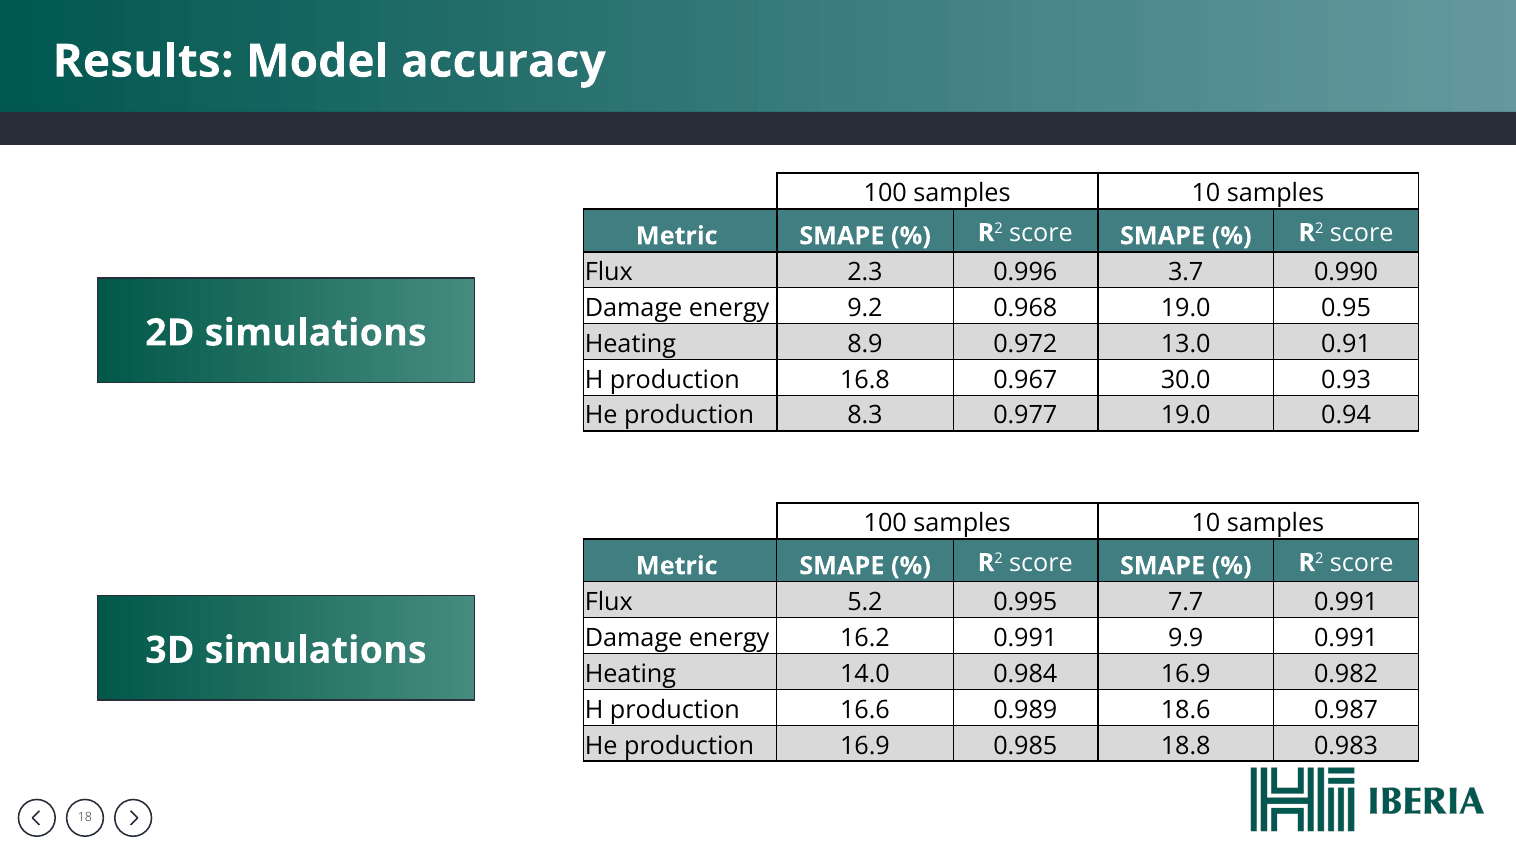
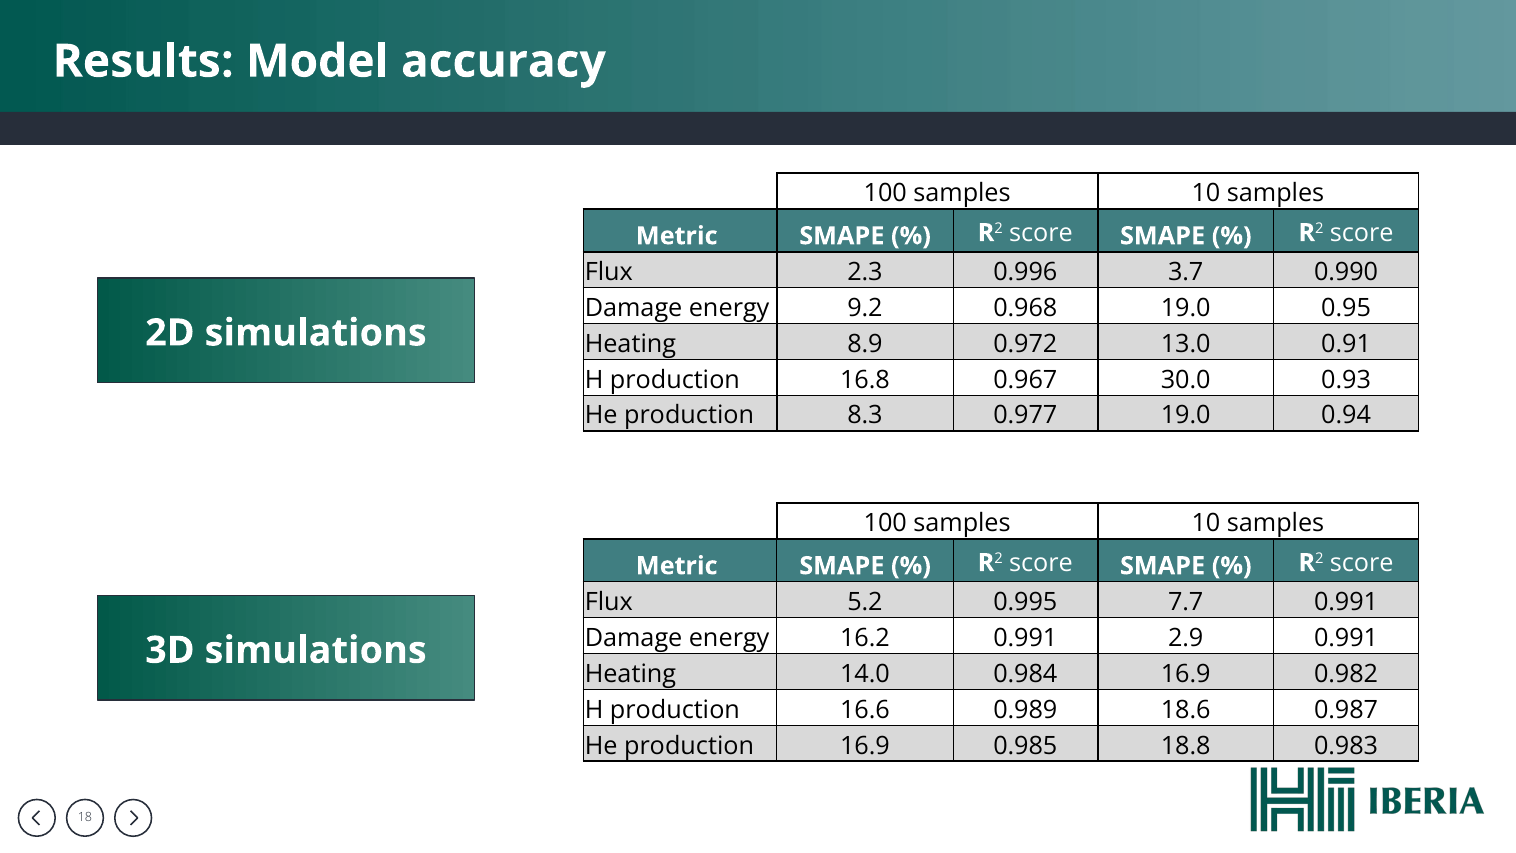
9.9: 9.9 -> 2.9
